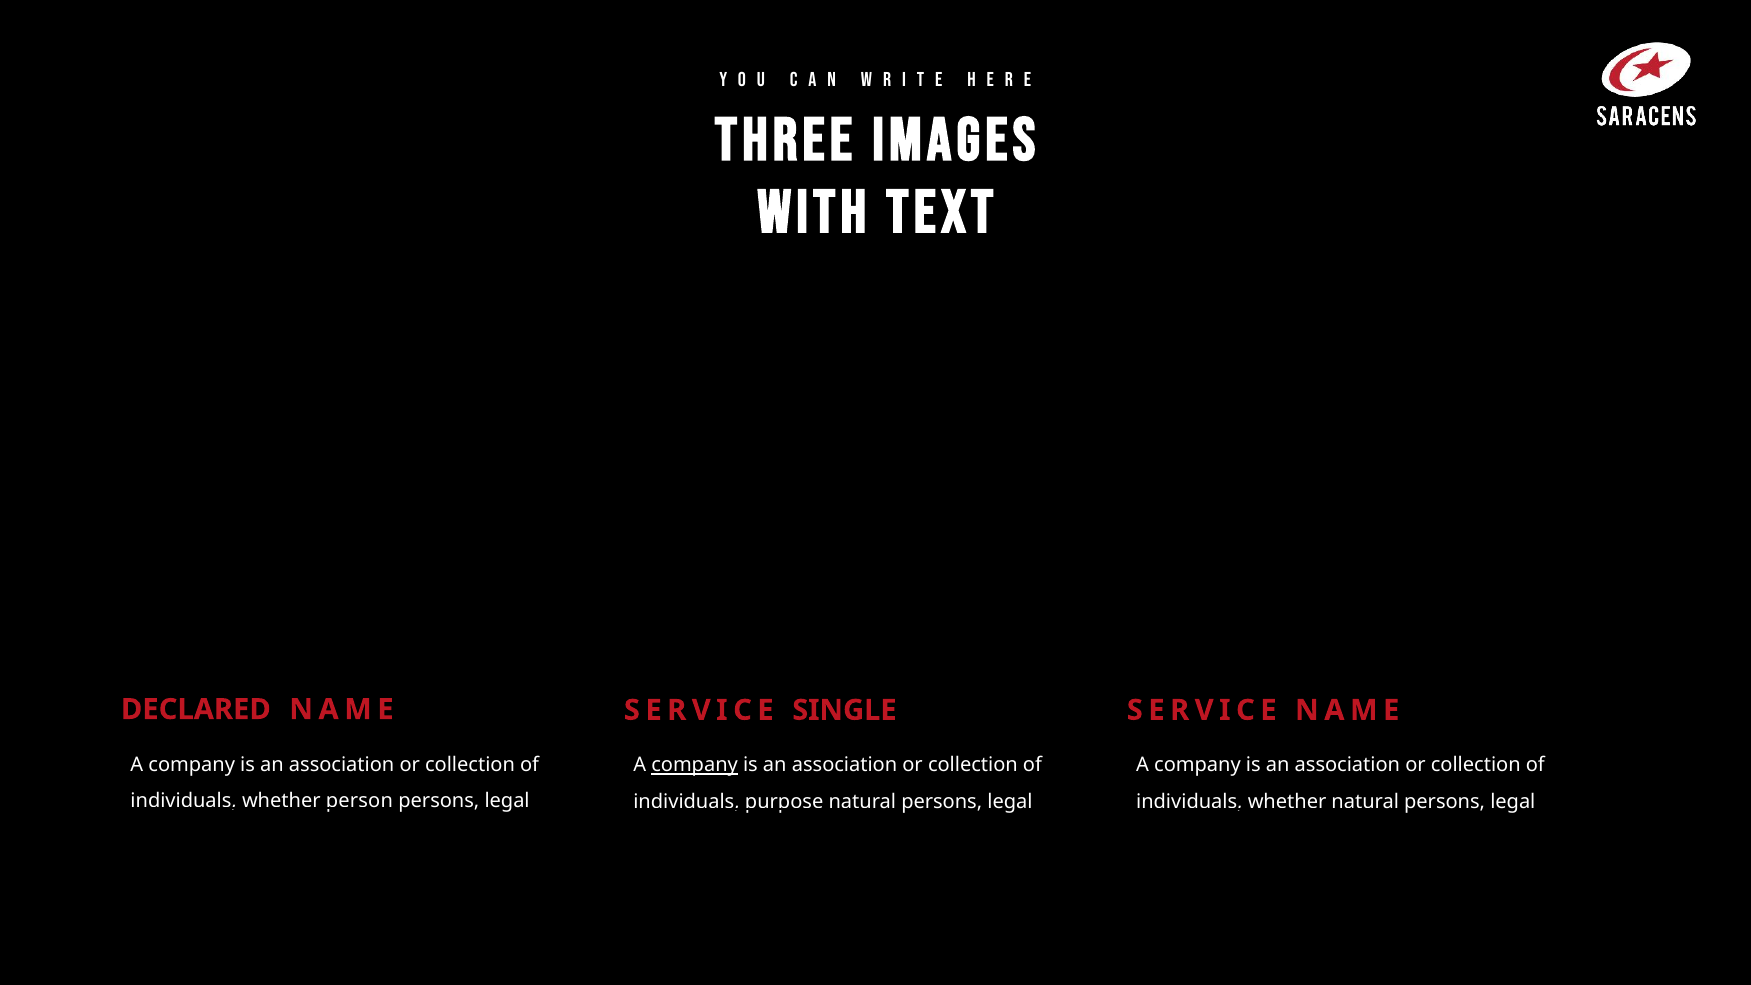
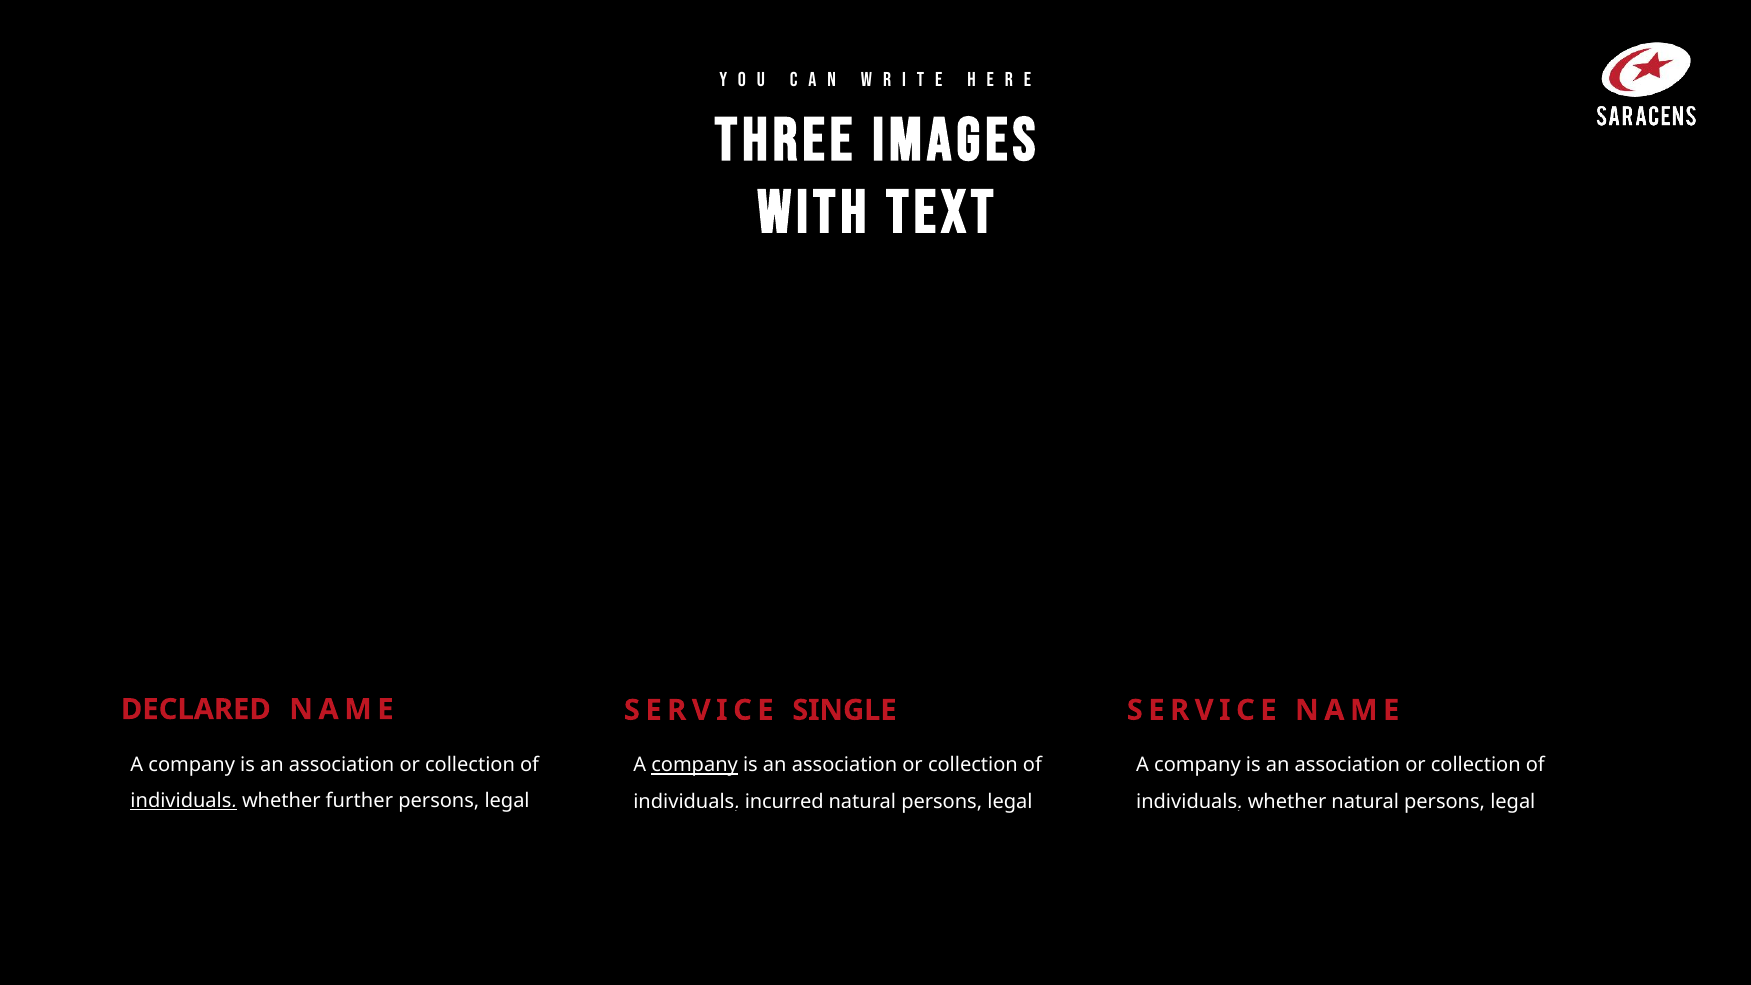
individuals at (184, 801) underline: none -> present
person: person -> further
purpose: purpose -> incurred
